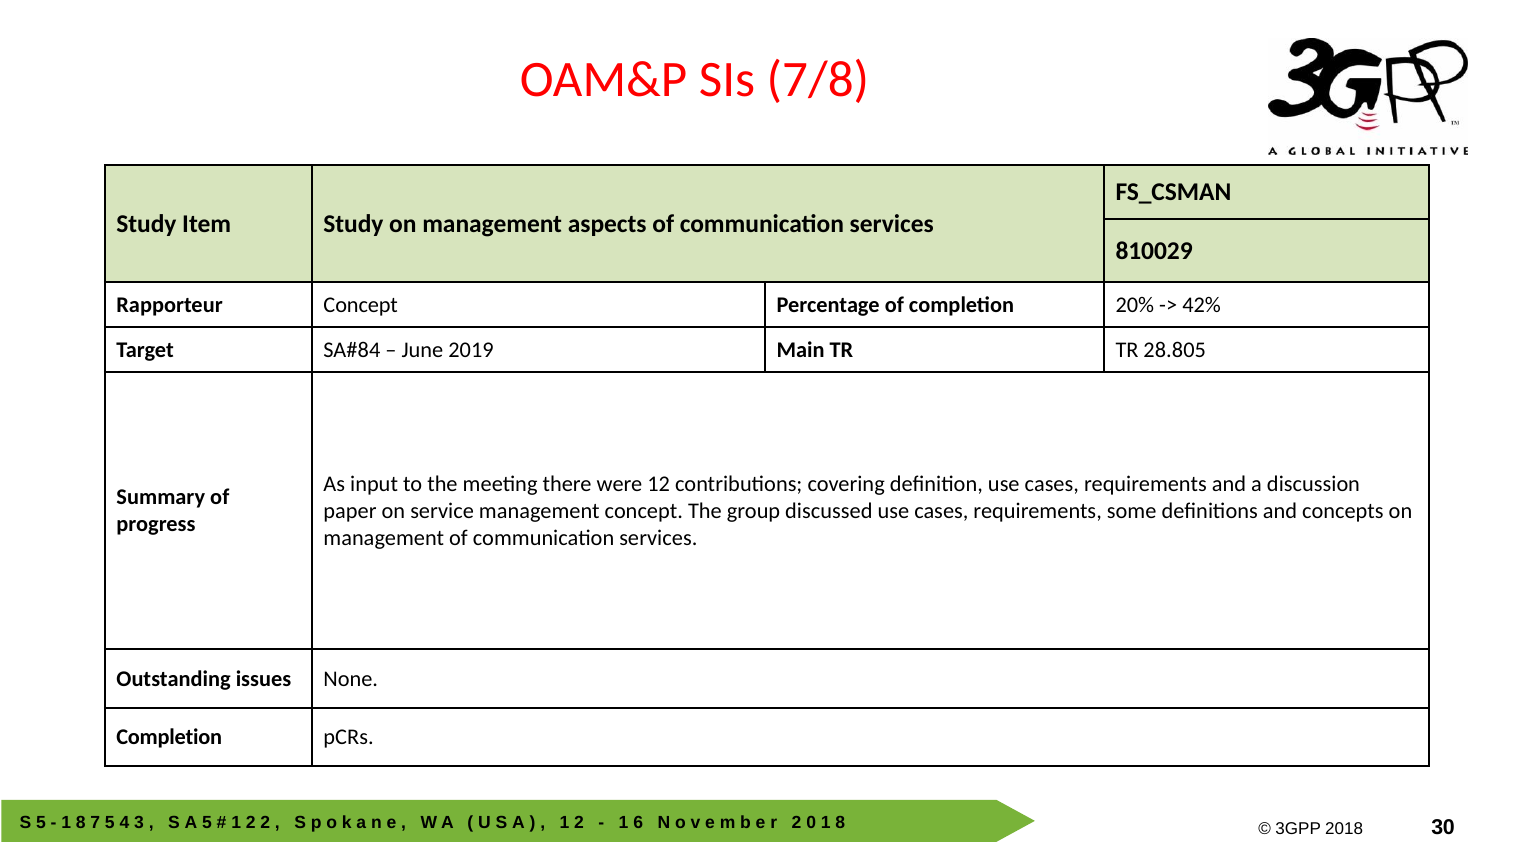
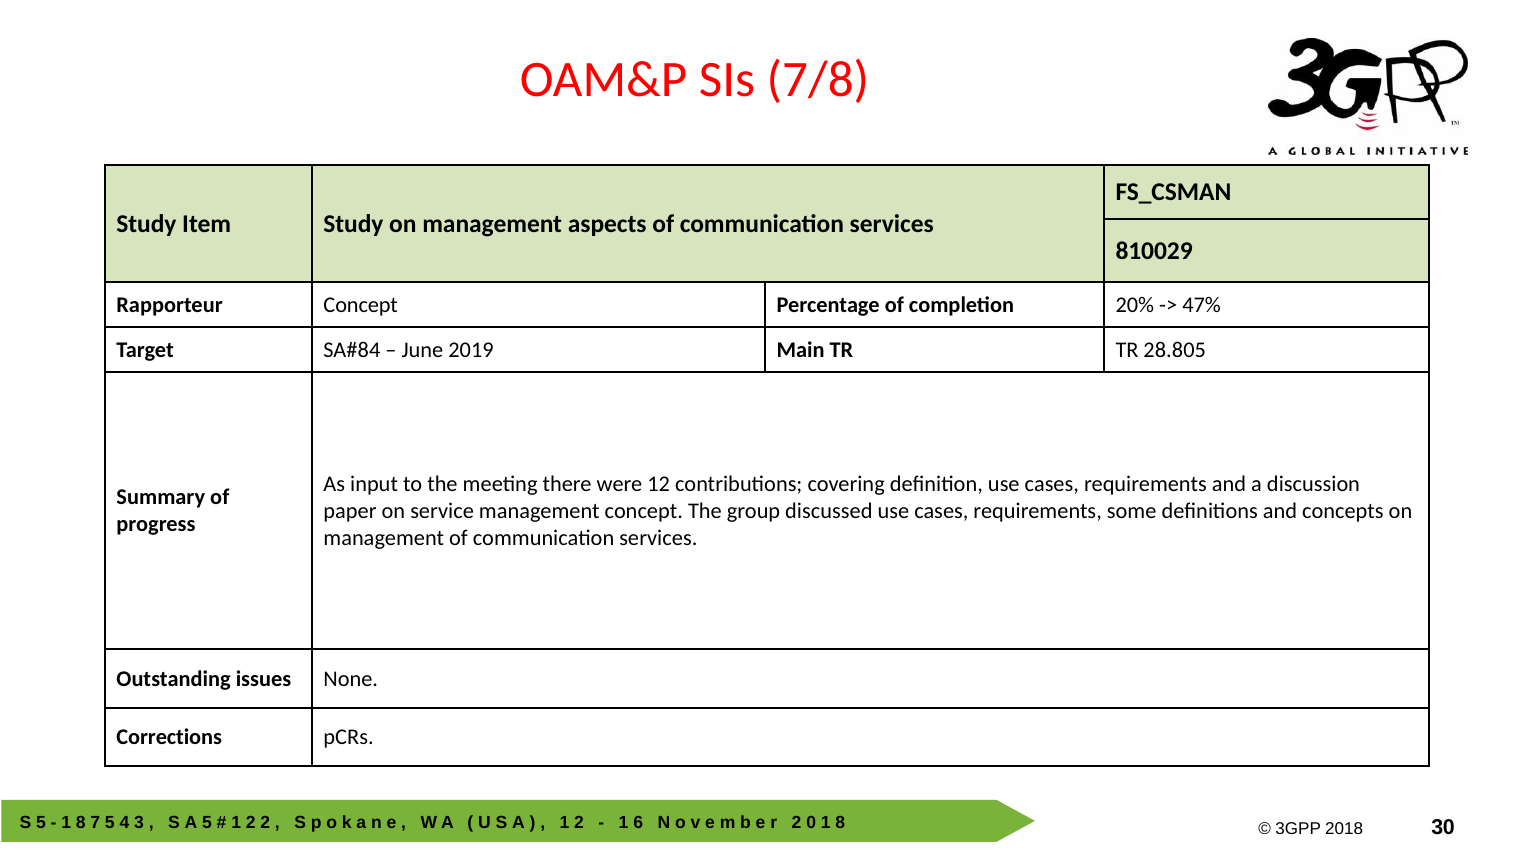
42%: 42% -> 47%
Completion at (169, 737): Completion -> Corrections
